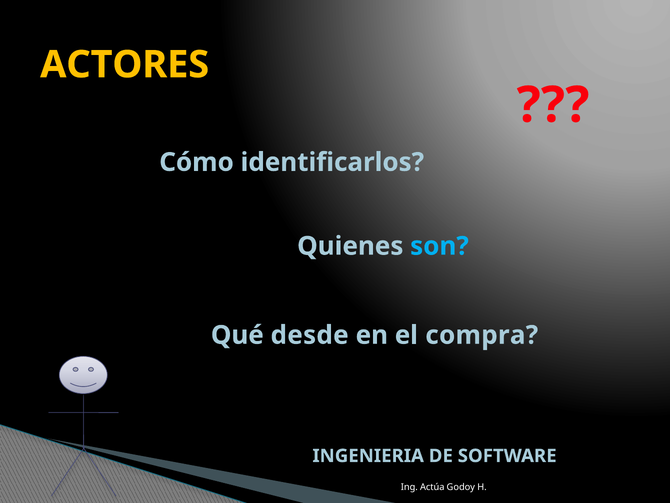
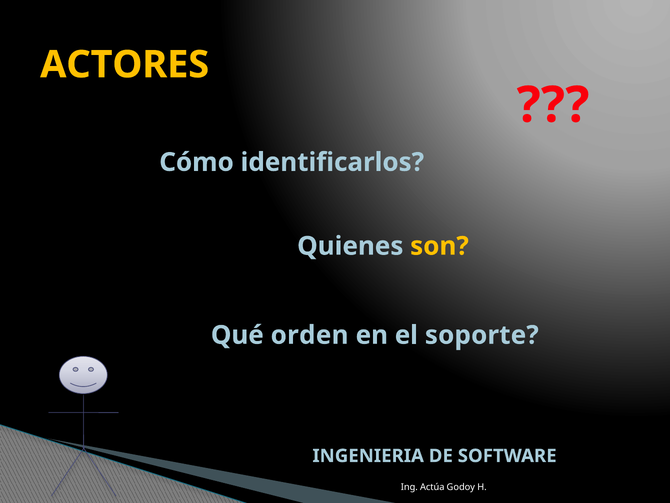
son colour: light blue -> yellow
desde: desde -> orden
compra: compra -> soporte
